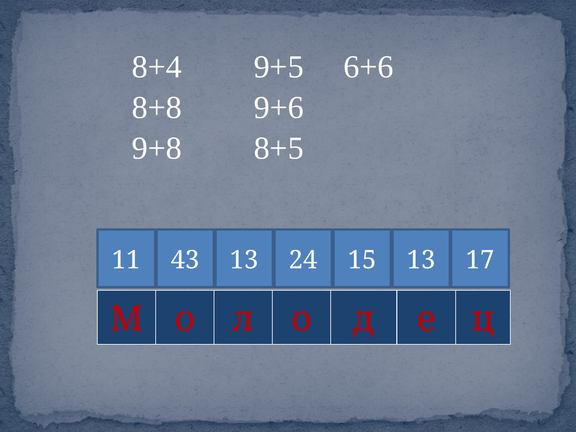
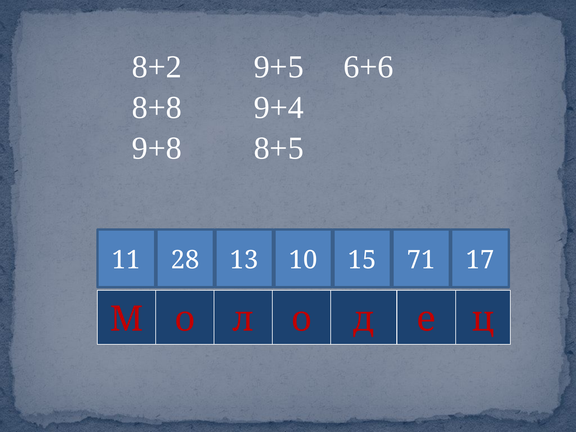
8+4: 8+4 -> 8+2
9+6: 9+6 -> 9+4
43: 43 -> 28
24: 24 -> 10
15 13: 13 -> 71
